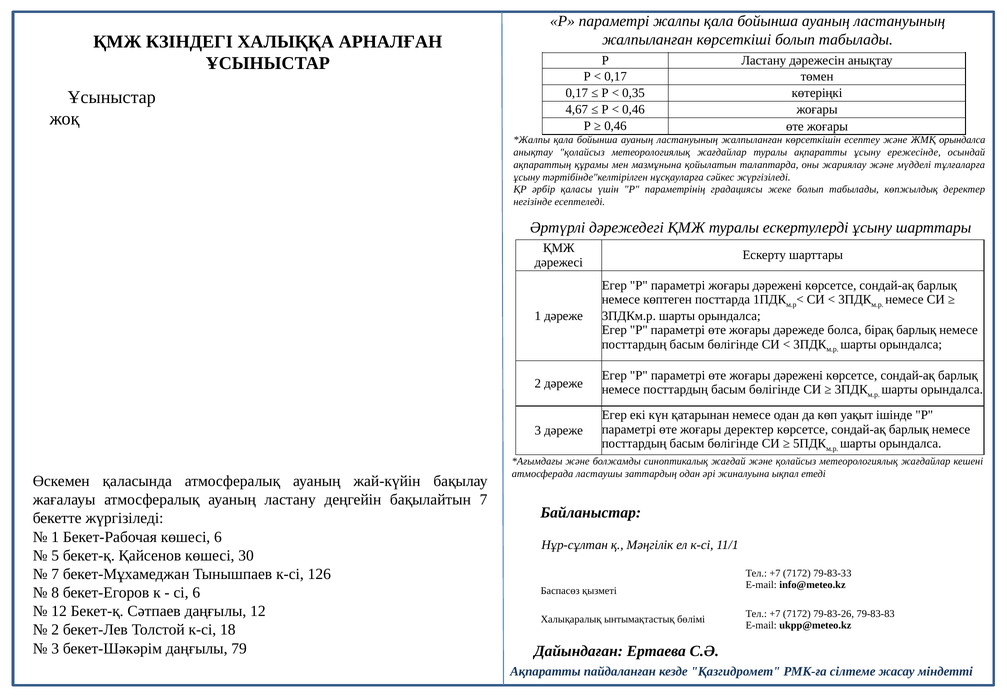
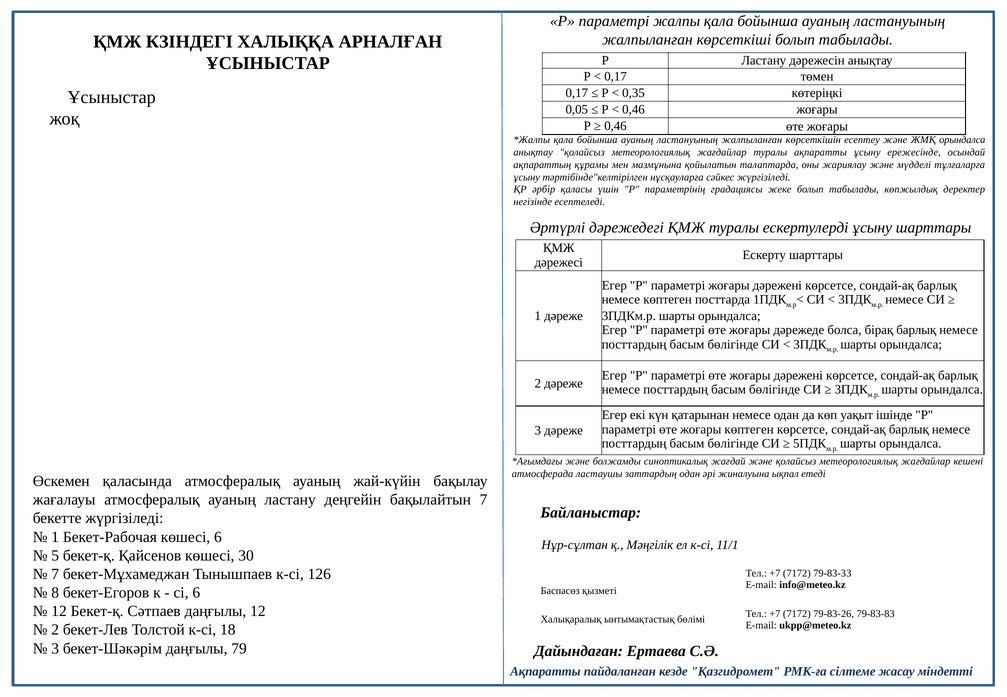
4,67: 4,67 -> 0,05
жоғары деректер: деректер -> көптеген
